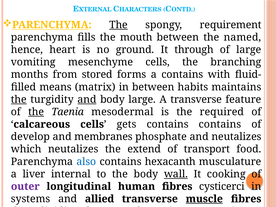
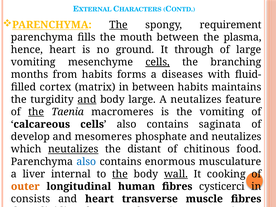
named: named -> plasma
cells at (158, 62) underline: none -> present
from stored: stored -> habits
a contains: contains -> diseases
means at (56, 87): means -> cortex
the at (19, 99) underline: present -> none
A transverse: transverse -> neutalizes
mesodermal: mesodermal -> macromeres
the required: required -> vomiting
cells gets: gets -> also
contains contains: contains -> saginata
membranes: membranes -> mesomeres
neutalizes at (73, 149) underline: none -> present
extend: extend -> distant
transport: transport -> chitinous
hexacanth: hexacanth -> enormous
the at (120, 174) underline: none -> present
outer at (25, 186) colour: purple -> orange
systems: systems -> consists
and allied: allied -> heart
muscle underline: present -> none
